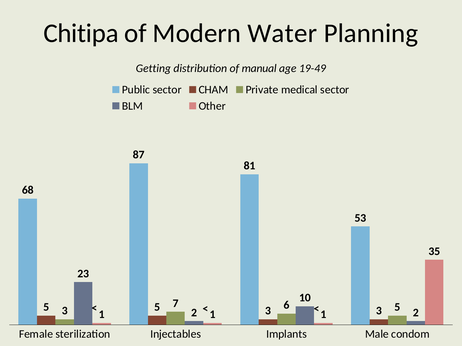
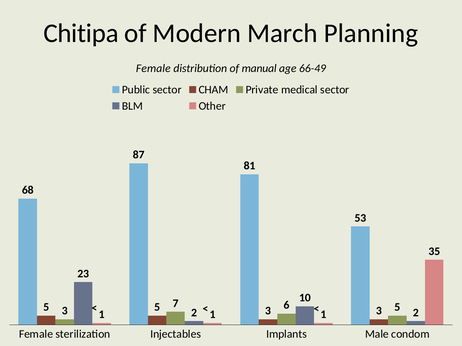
Water: Water -> March
Getting at (153, 68): Getting -> Female
19-49: 19-49 -> 66-49
